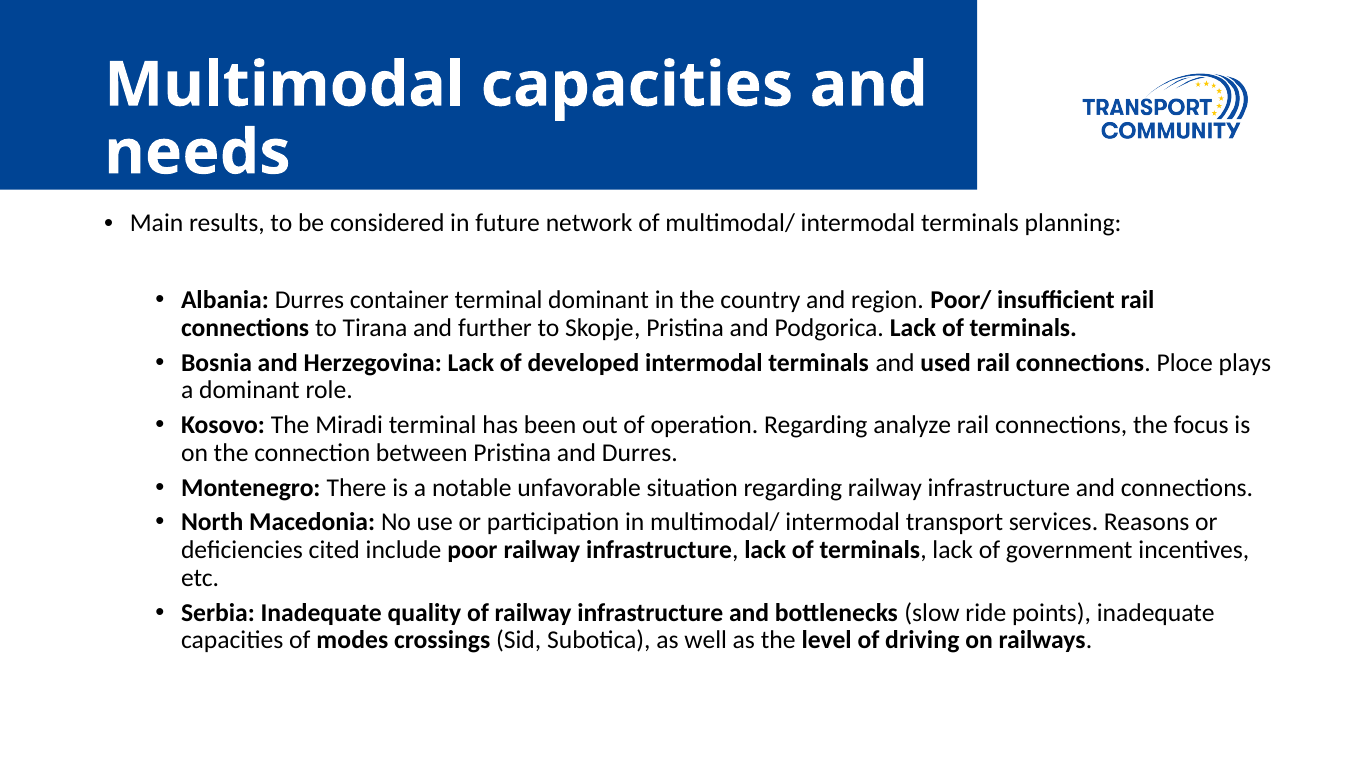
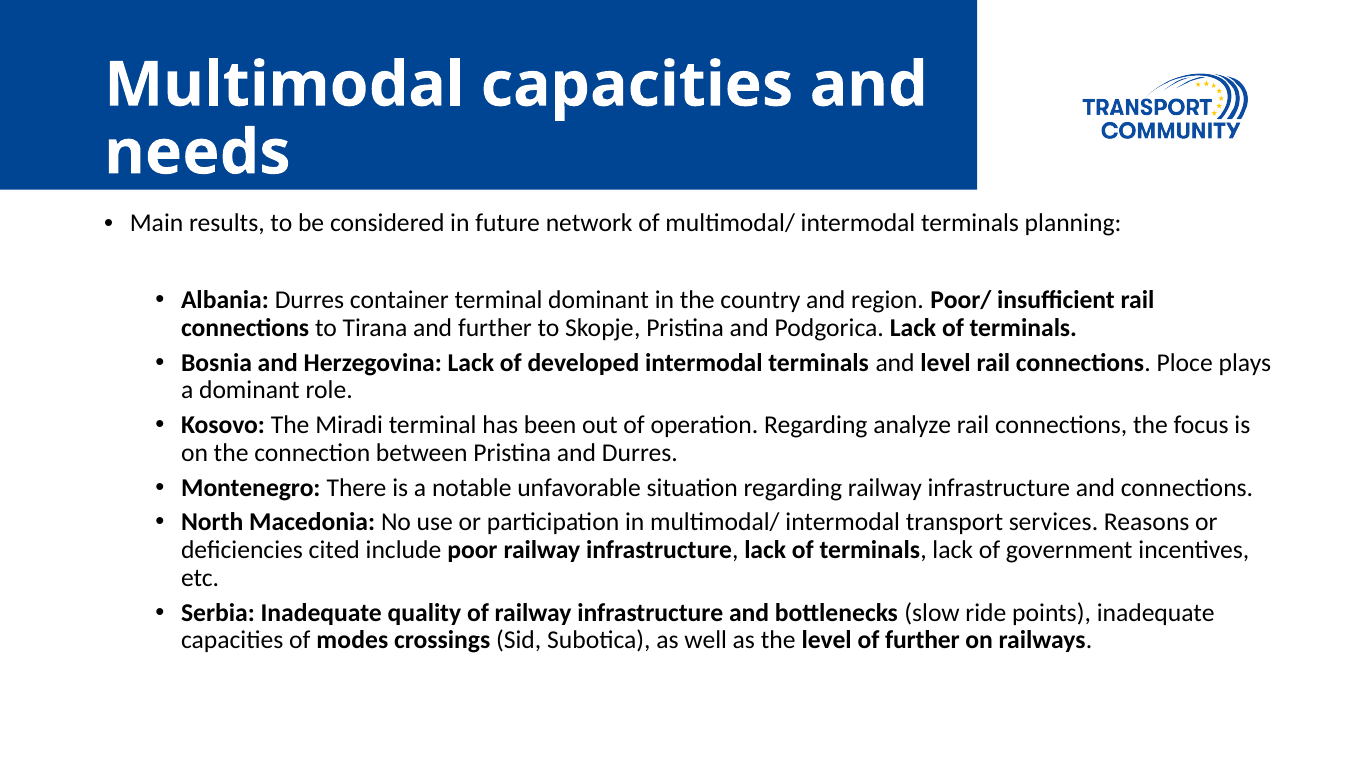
and used: used -> level
of driving: driving -> further
